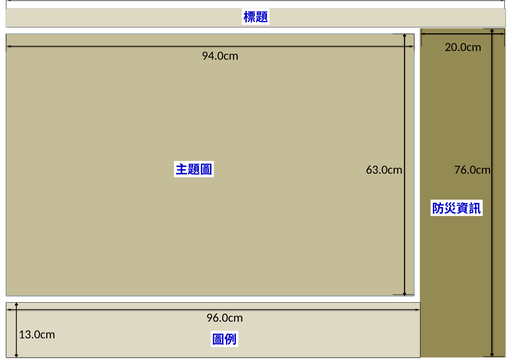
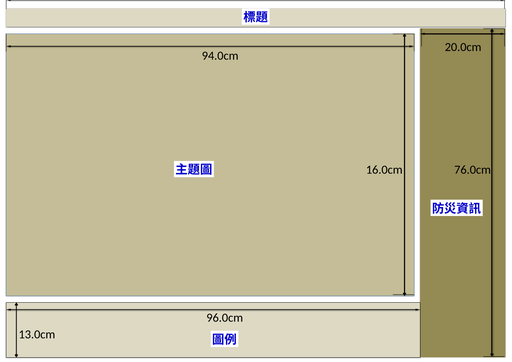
63.0cm: 63.0cm -> 16.0cm
